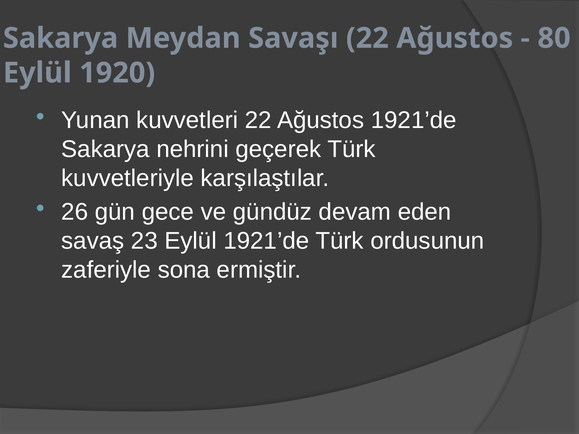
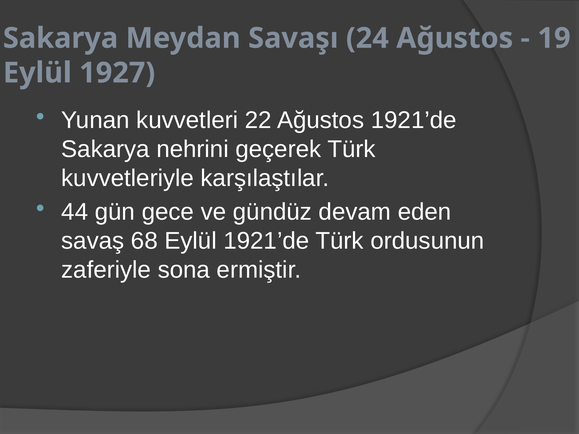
Savaşı 22: 22 -> 24
80: 80 -> 19
1920: 1920 -> 1927
26: 26 -> 44
23: 23 -> 68
